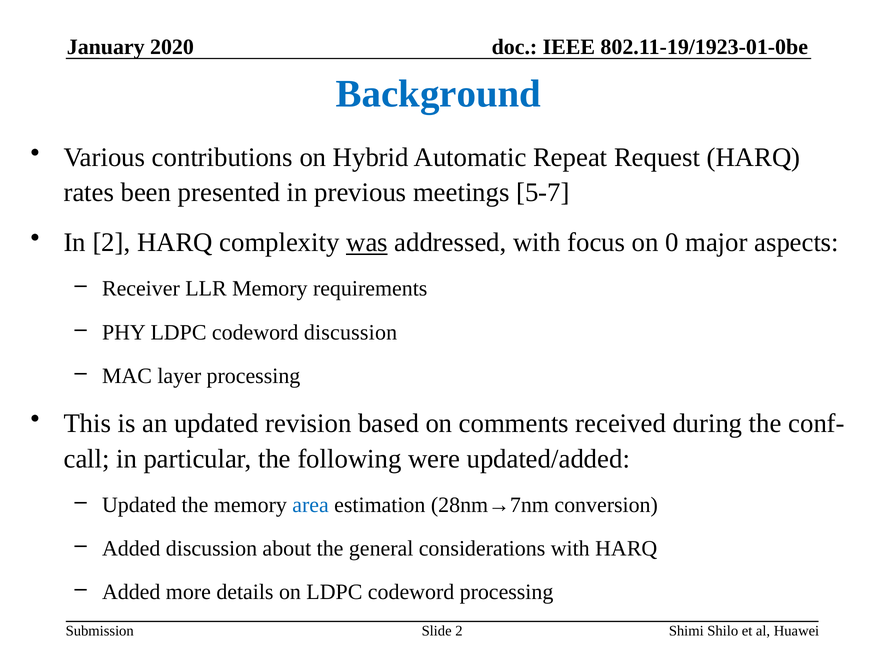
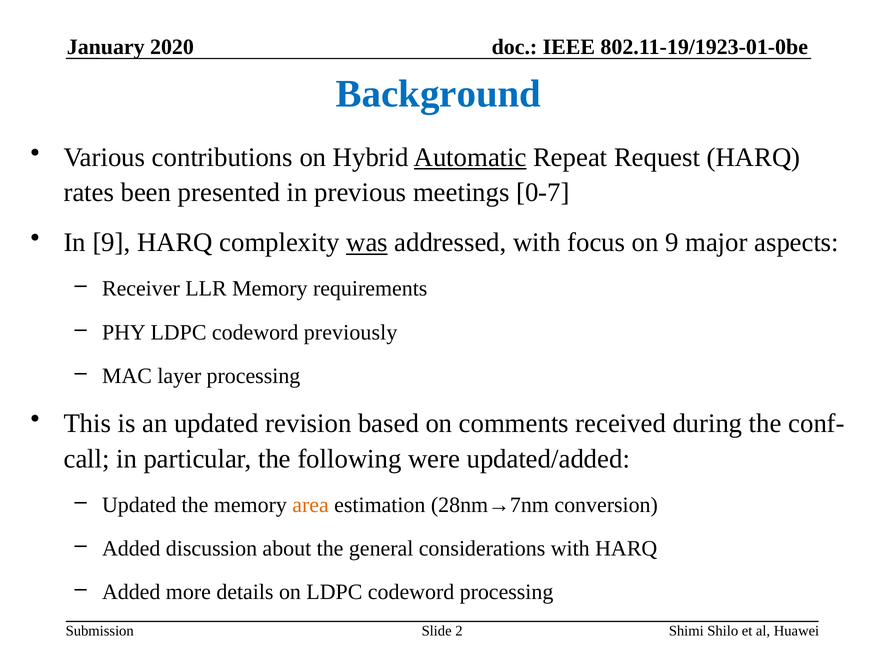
Automatic underline: none -> present
5-7: 5-7 -> 0-7
In 2: 2 -> 9
on 0: 0 -> 9
codeword discussion: discussion -> previously
area colour: blue -> orange
